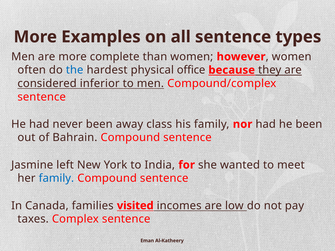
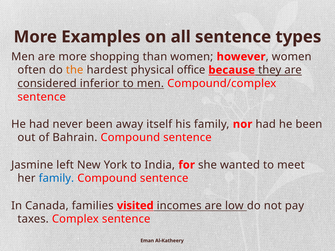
complete: complete -> shopping
the colour: blue -> orange
class: class -> itself
